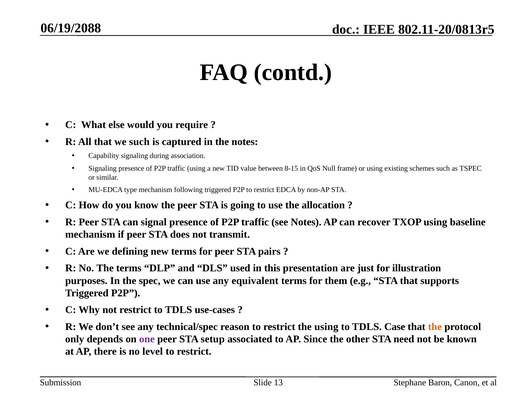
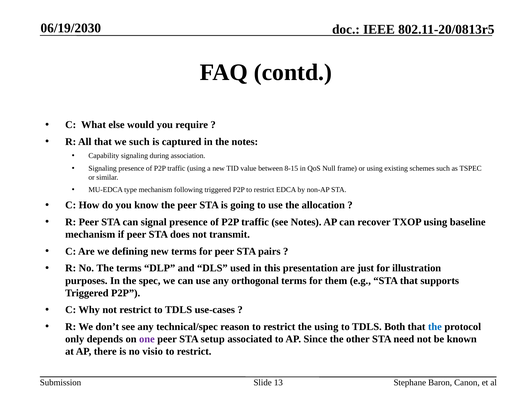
06/19/2088: 06/19/2088 -> 06/19/2030
equivalent: equivalent -> orthogonal
Case: Case -> Both
the at (435, 327) colour: orange -> blue
level: level -> visio
